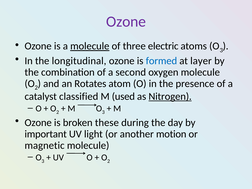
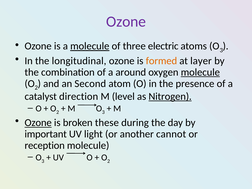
formed colour: blue -> orange
second: second -> around
molecule at (200, 72) underline: none -> present
Rotates: Rotates -> Second
classified: classified -> direction
used: used -> level
Ozone at (38, 123) underline: none -> present
motion: motion -> cannot
magnetic: magnetic -> reception
